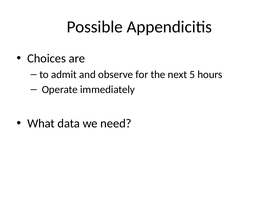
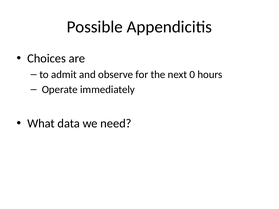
5: 5 -> 0
